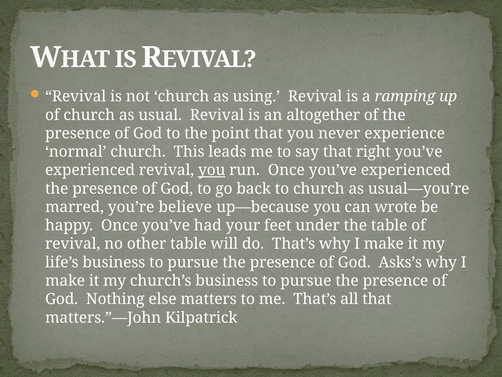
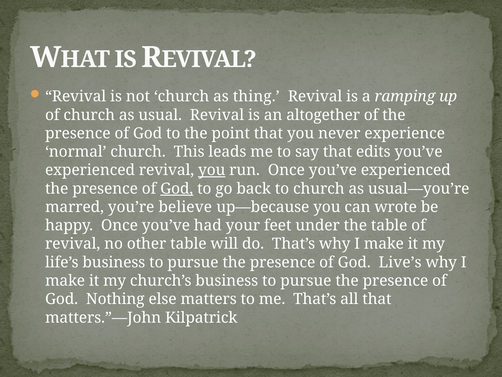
using: using -> thing
right: right -> edits
God at (177, 188) underline: none -> present
Asks’s: Asks’s -> Live’s
